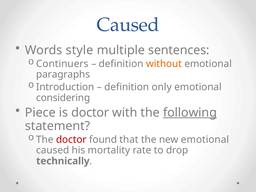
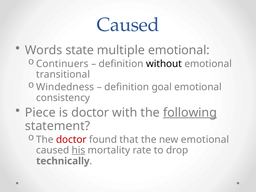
style: style -> state
multiple sentences: sentences -> emotional
without colour: orange -> black
paragraphs: paragraphs -> transitional
Introduction: Introduction -> Windedness
only: only -> goal
considering: considering -> consistency
his underline: none -> present
